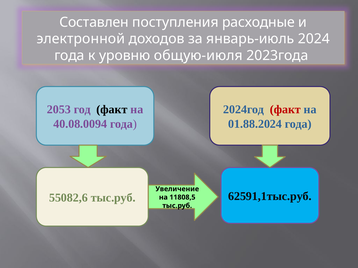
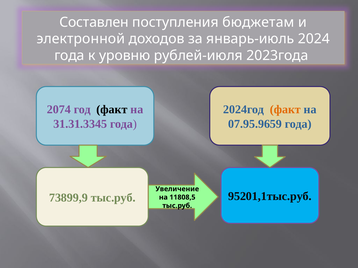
расходные: расходные -> бюджетам
общую-июля: общую-июля -> рублей-июля
2053: 2053 -> 2074
факт at (285, 110) colour: red -> orange
40.08.0094: 40.08.0094 -> 31.31.3345
01.88.2024: 01.88.2024 -> 07.95.9659
55082,6: 55082,6 -> 73899,9
62591,1тыс.руб: 62591,1тыс.руб -> 95201,1тыс.руб
